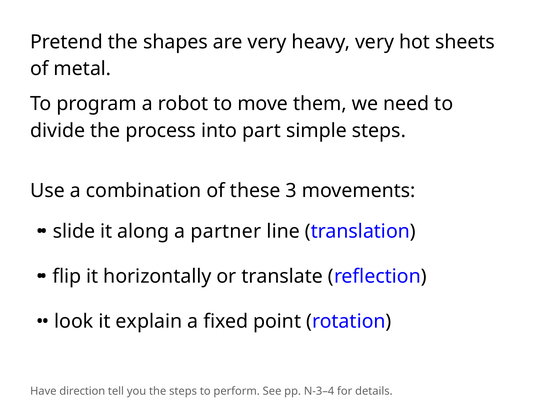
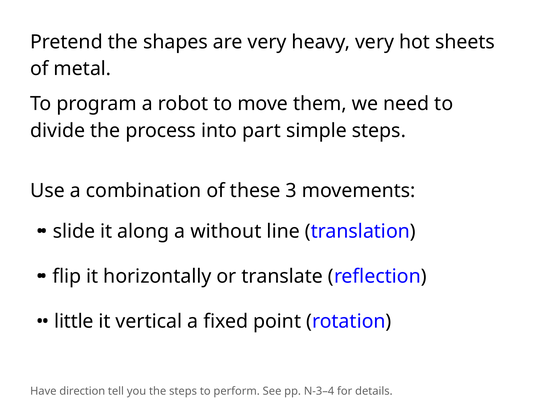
partner: partner -> without
look: look -> little
explain: explain -> vertical
